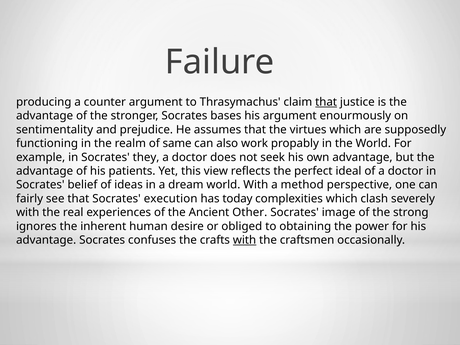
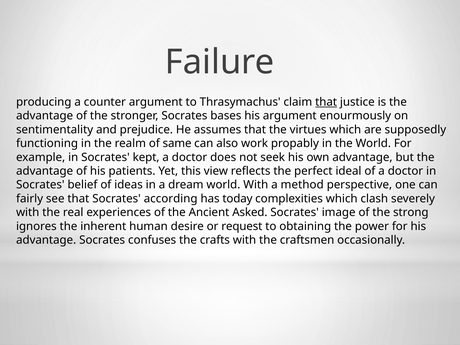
they: they -> kept
execution: execution -> according
Other: Other -> Asked
obliged: obliged -> request
with at (245, 240) underline: present -> none
